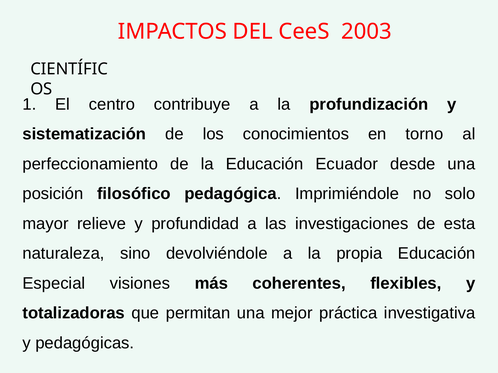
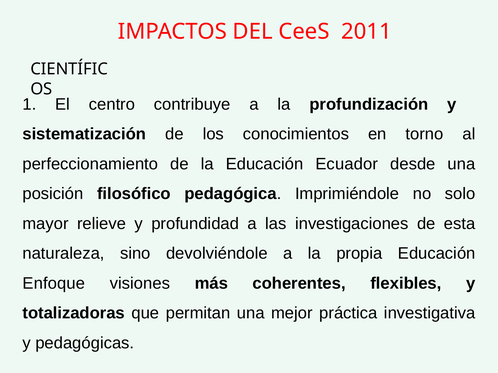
2003: 2003 -> 2011
Especial: Especial -> Enfoque
